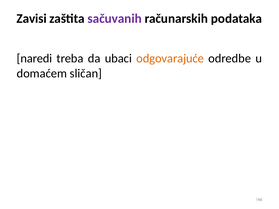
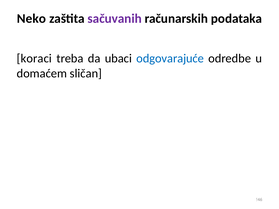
Zavisi: Zavisi -> Neko
naredi: naredi -> koraci
odgovarajuće colour: orange -> blue
